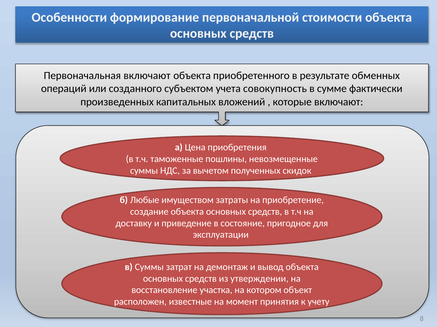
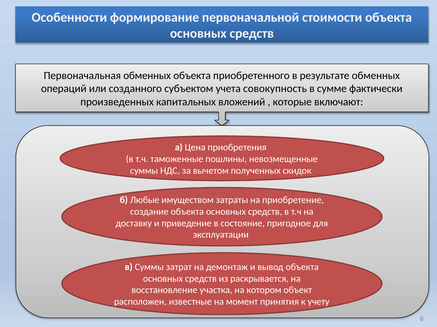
Первоначальная включают: включают -> обменных
утверждении: утверждении -> раскрывается
